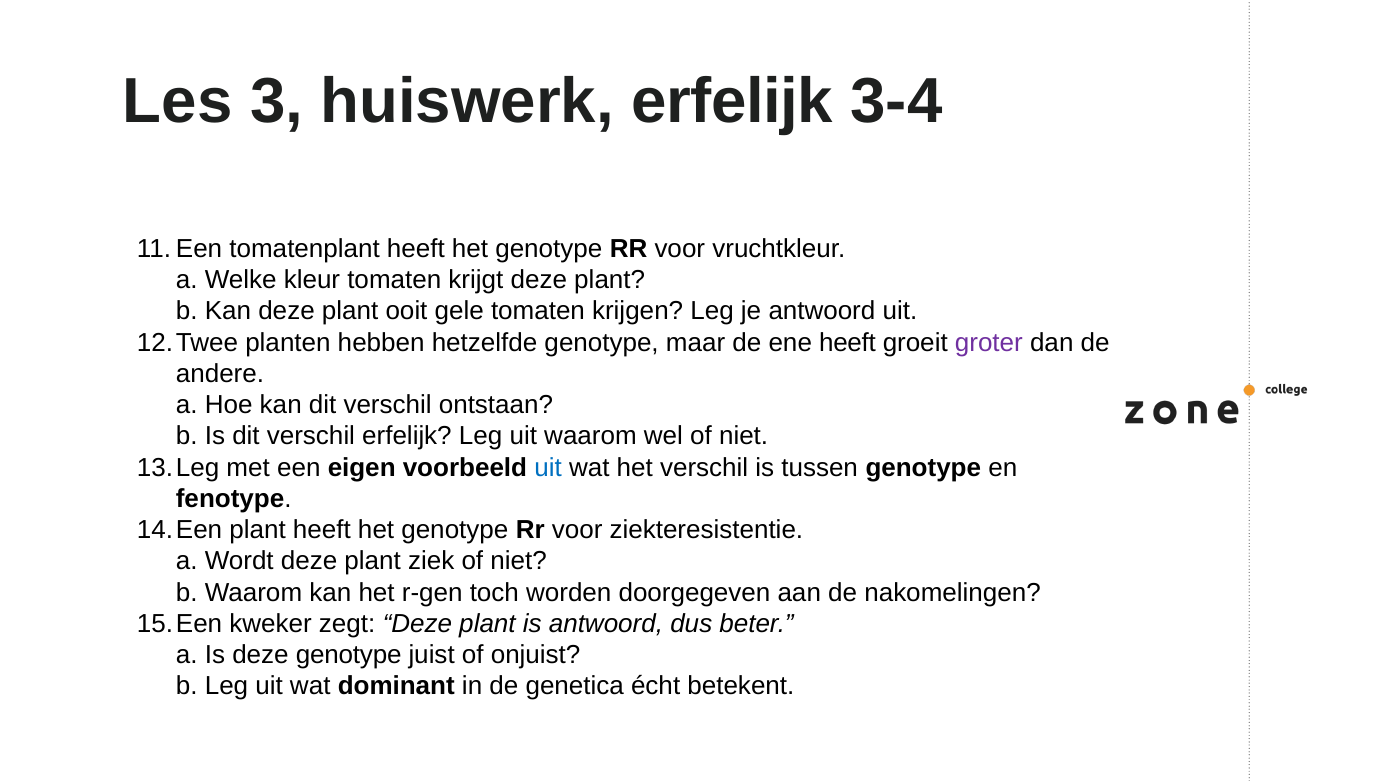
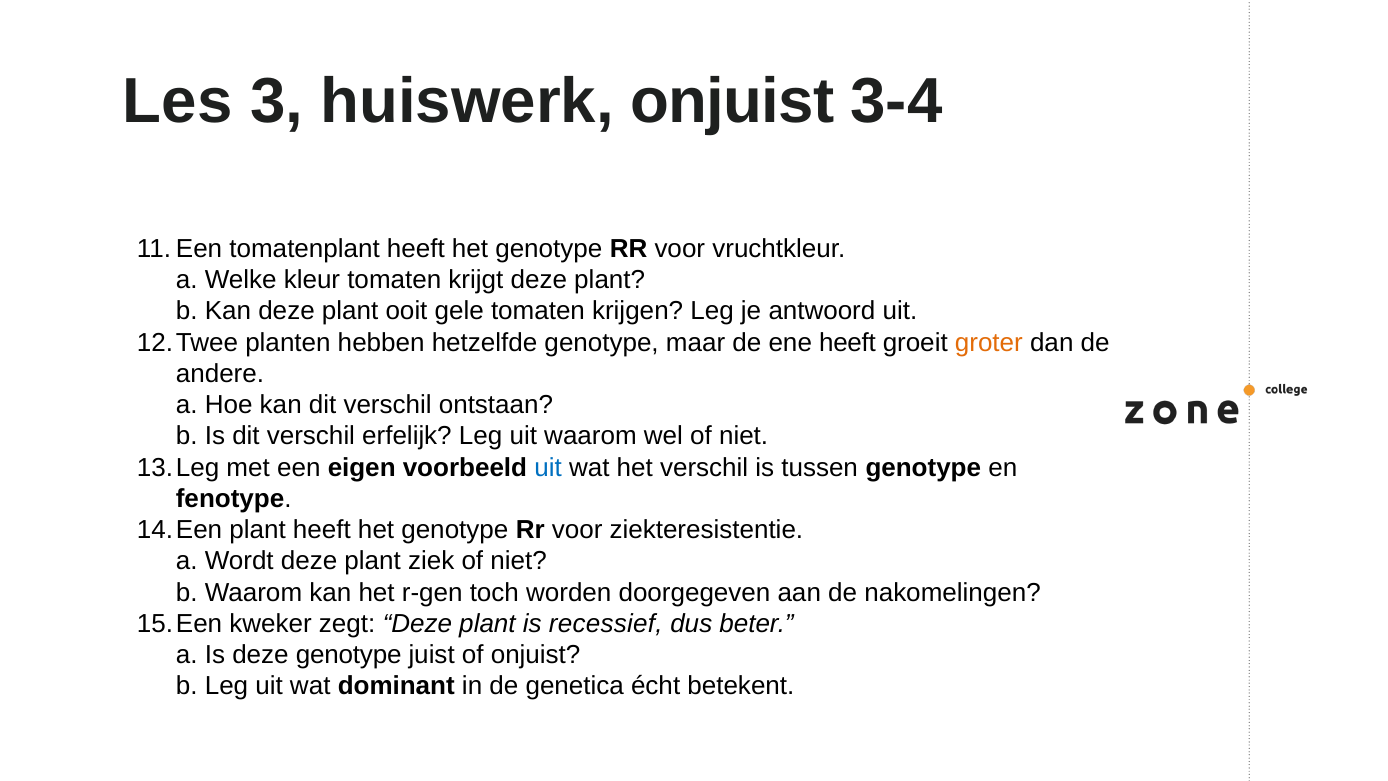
huiswerk erfelijk: erfelijk -> onjuist
groter colour: purple -> orange
is antwoord: antwoord -> recessief
